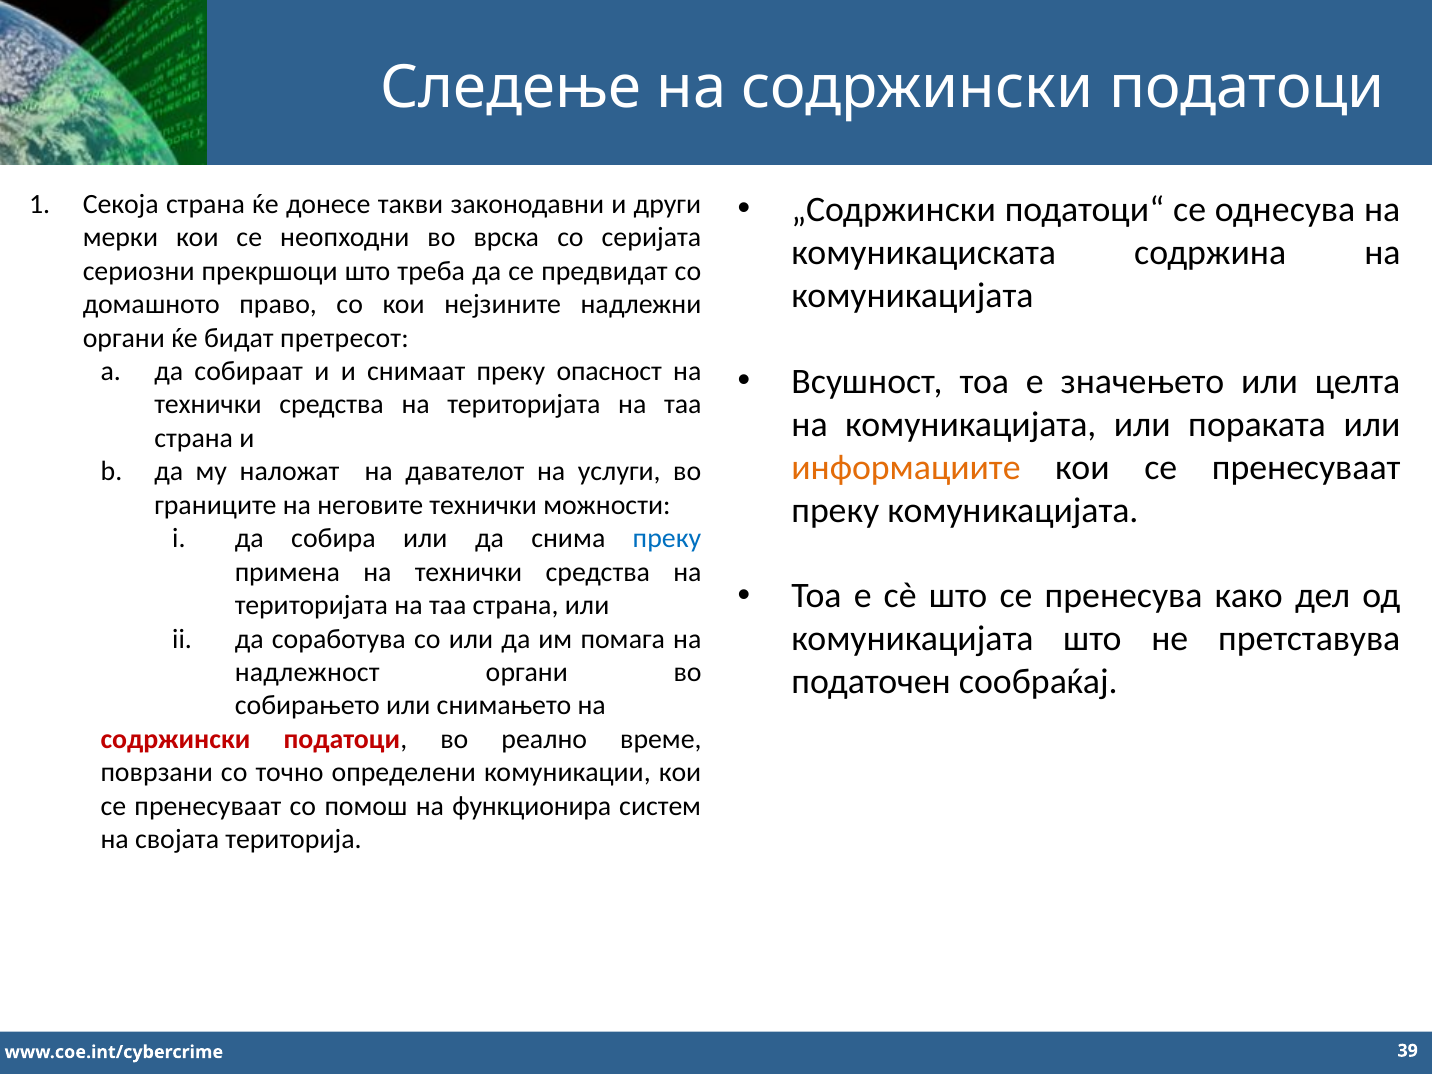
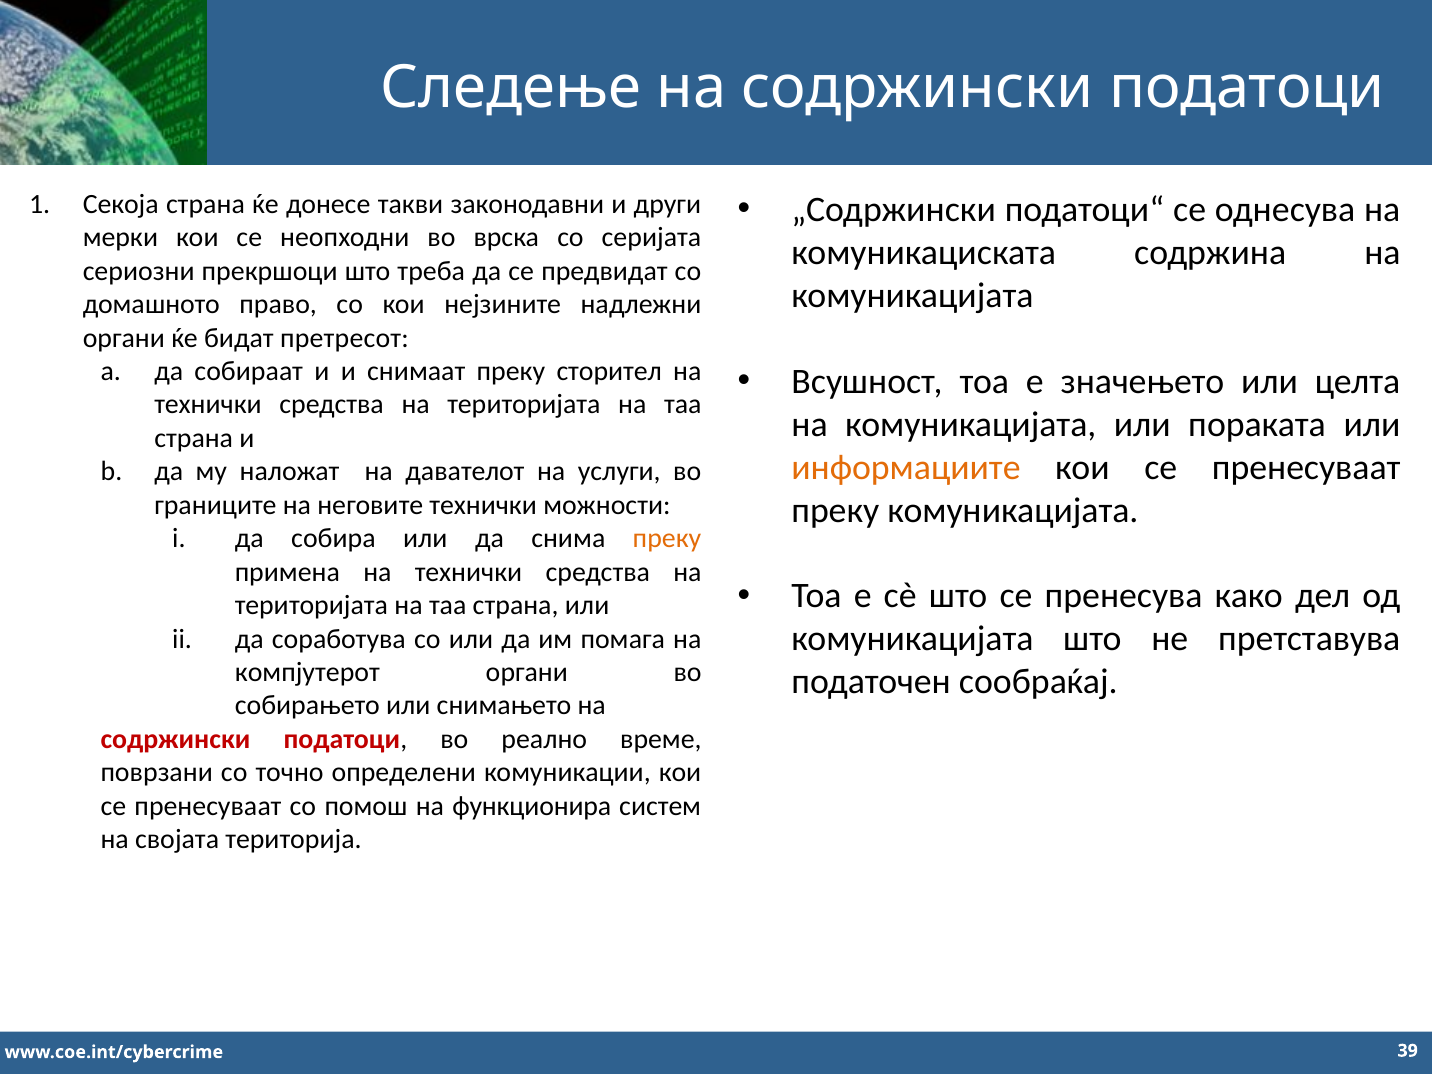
опасност: опасност -> сторител
преку at (667, 539) colour: blue -> orange
надлежност: надлежност -> компјутерот
